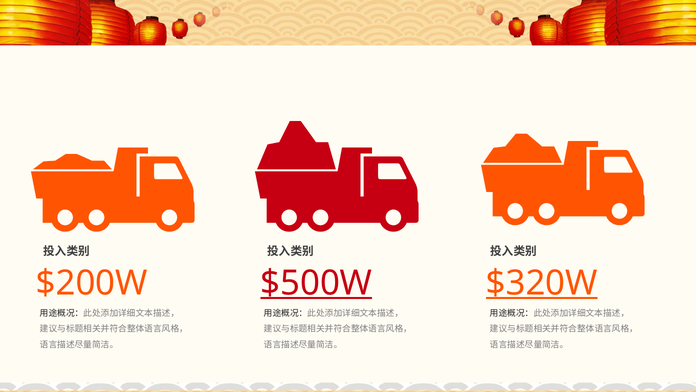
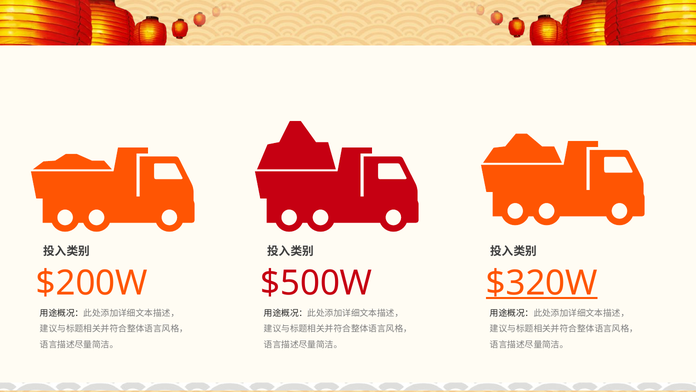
$500W underline: present -> none
